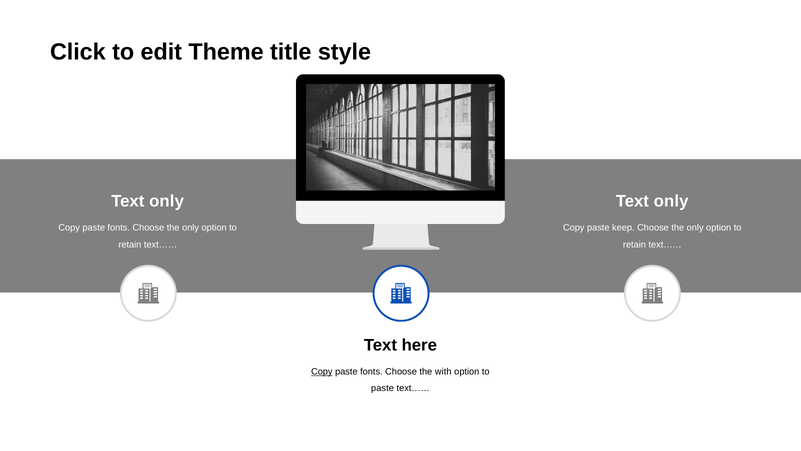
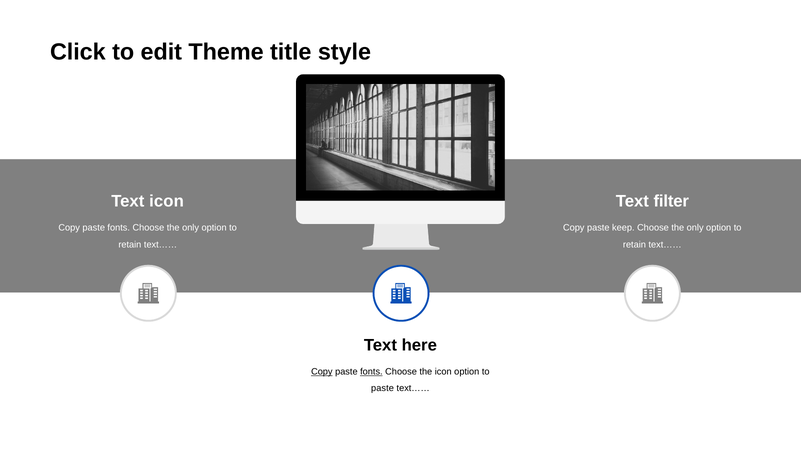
only at (167, 201): only -> icon
only at (671, 201): only -> filter
fonts at (371, 372) underline: none -> present
the with: with -> icon
